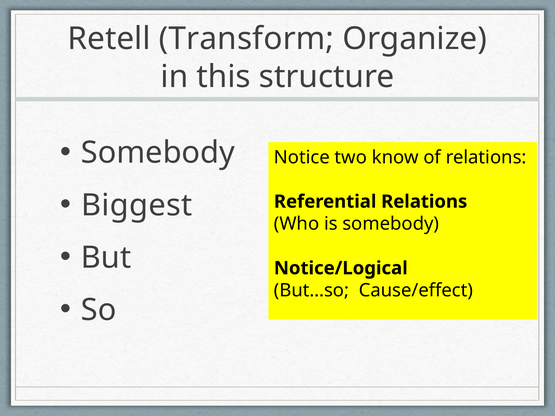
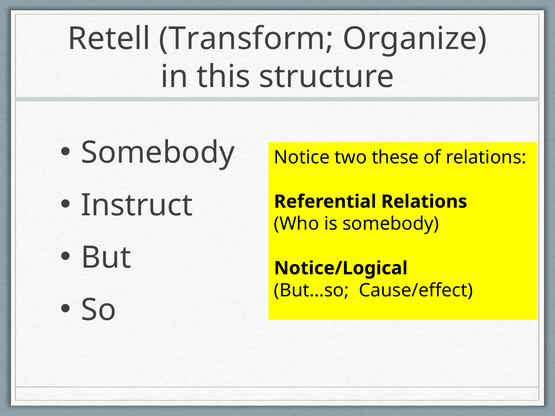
know: know -> these
Biggest: Biggest -> Instruct
